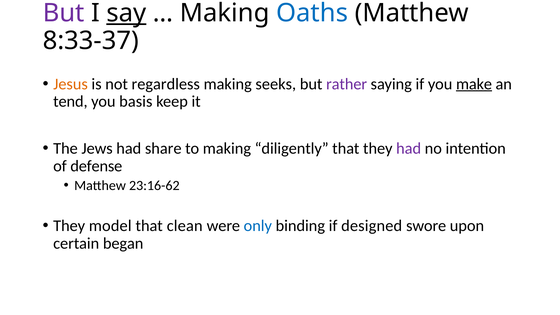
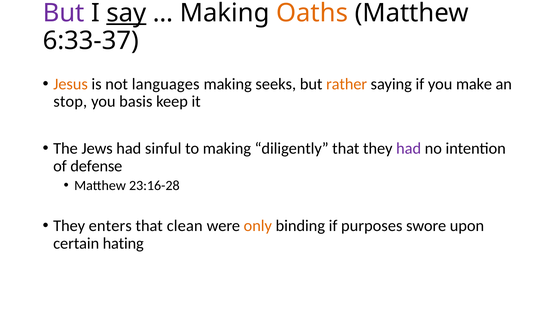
Oaths colour: blue -> orange
8:33-37: 8:33-37 -> 6:33-37
regardless: regardless -> languages
rather colour: purple -> orange
make underline: present -> none
tend: tend -> stop
share: share -> sinful
23:16-62: 23:16-62 -> 23:16-28
model: model -> enters
only colour: blue -> orange
designed: designed -> purposes
began: began -> hating
